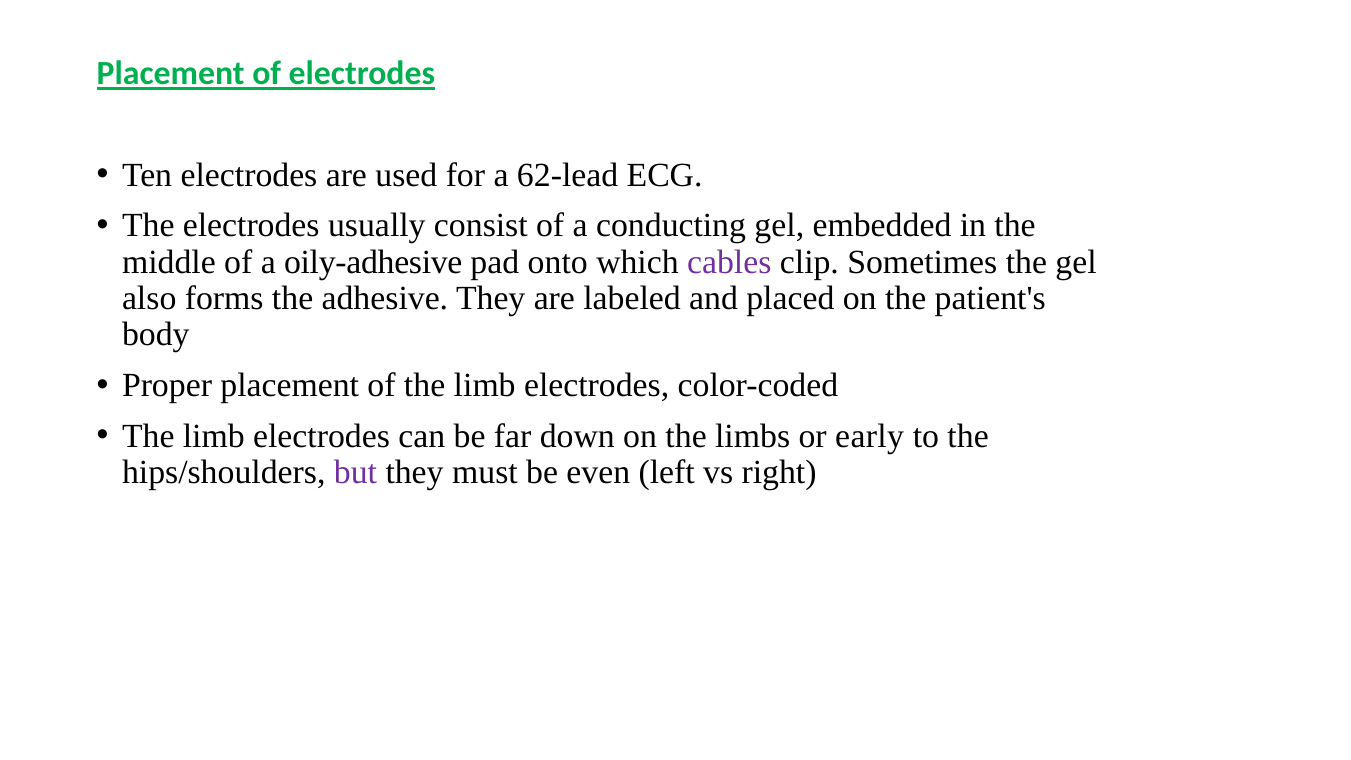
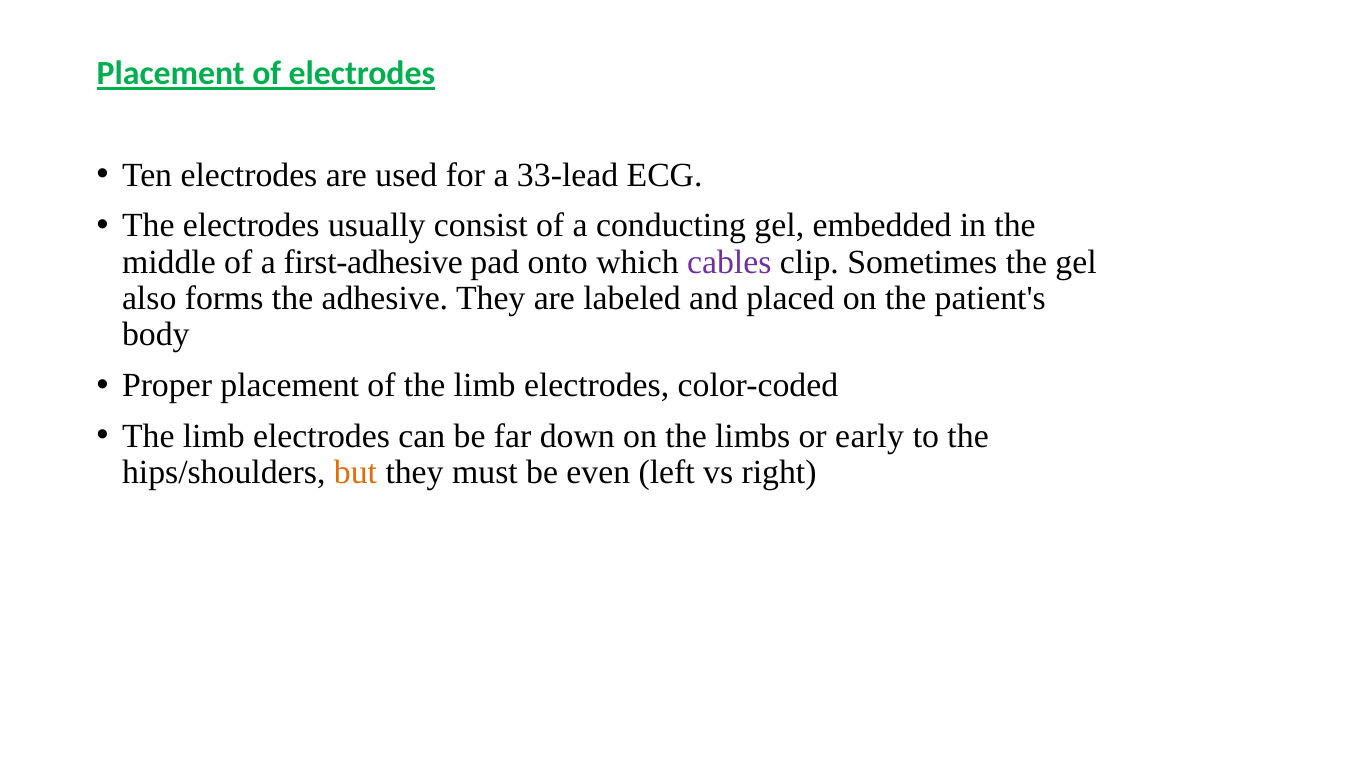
62-lead: 62-lead -> 33-lead
oily-adhesive: oily-adhesive -> first-adhesive
but colour: purple -> orange
